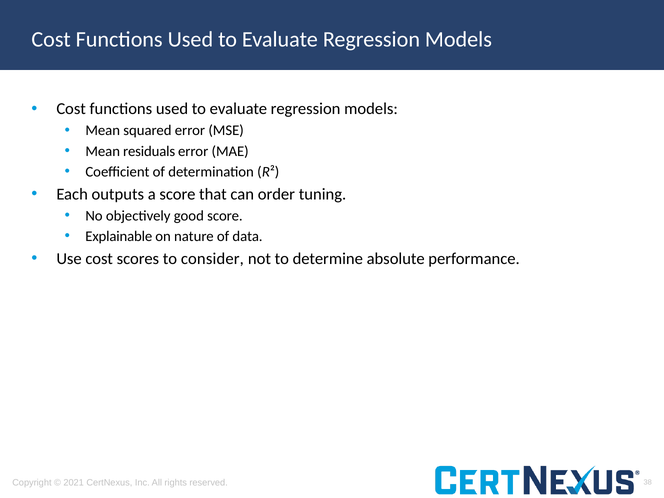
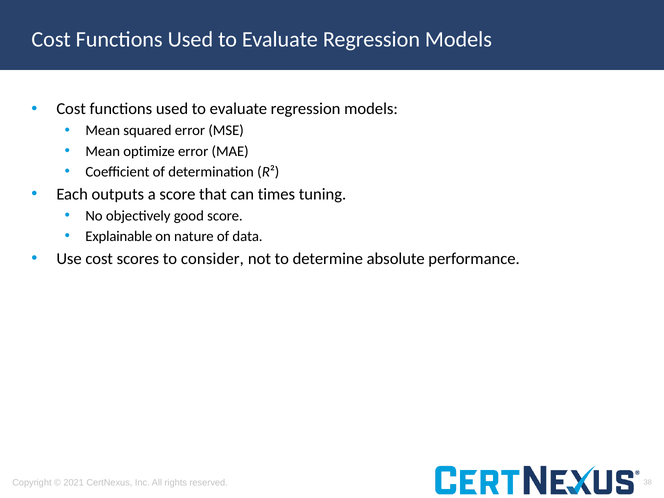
residuals: residuals -> optimize
order: order -> times
